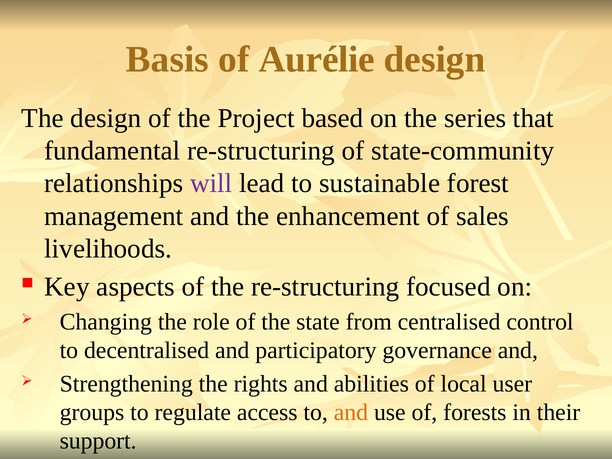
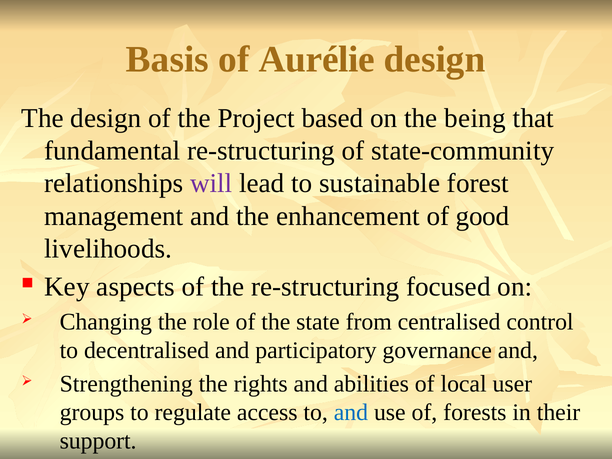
series: series -> being
sales: sales -> good
and at (351, 413) colour: orange -> blue
